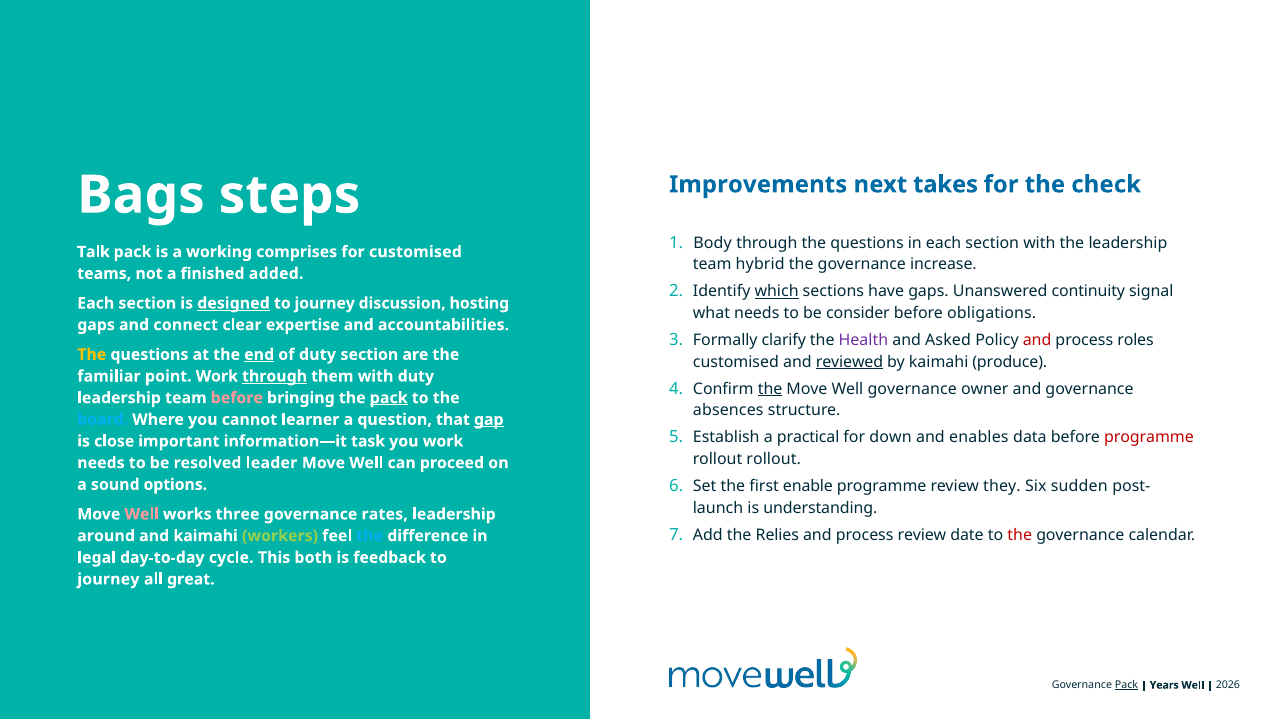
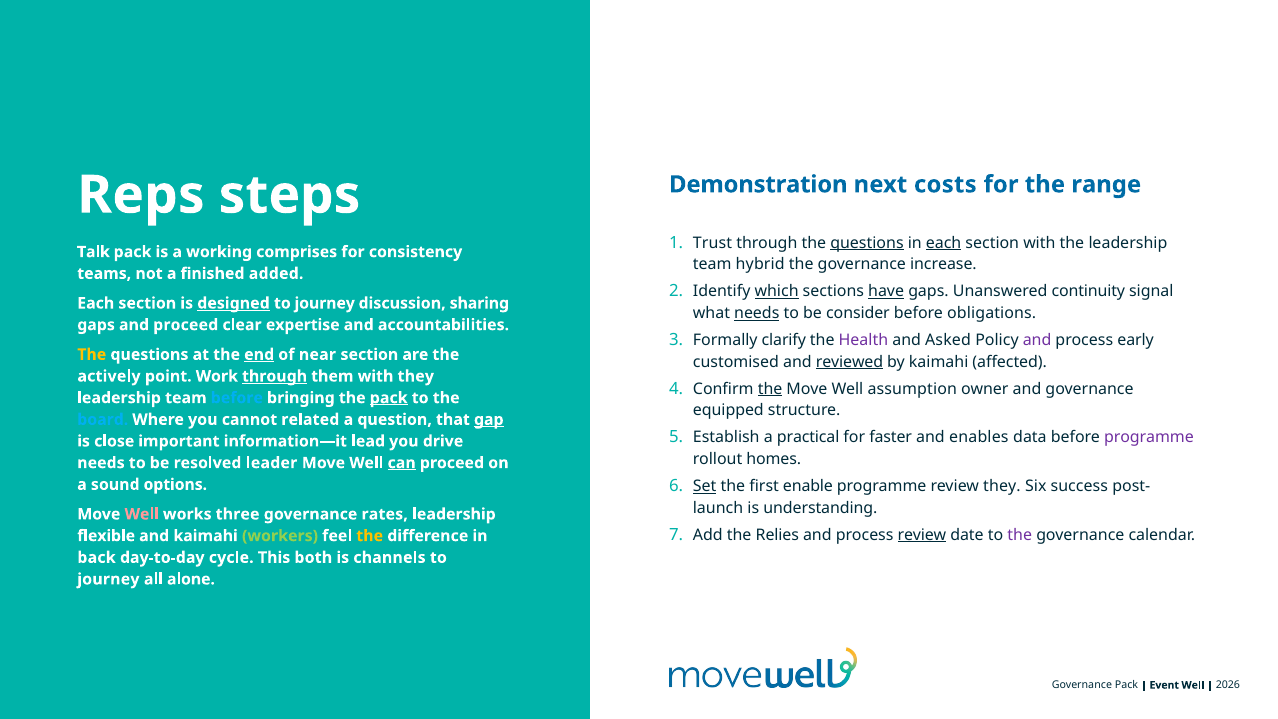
Improvements: Improvements -> Demonstration
takes: takes -> costs
check: check -> range
Bags: Bags -> Reps
Body: Body -> Trust
questions at (867, 243) underline: none -> present
each at (944, 243) underline: none -> present
for customised: customised -> consistency
have underline: none -> present
hosting: hosting -> sharing
needs at (757, 313) underline: none -> present
and connect: connect -> proceed
and at (1037, 340) colour: red -> purple
roles: roles -> early
of duty: duty -> near
produce: produce -> affected
familiar: familiar -> actively
with duty: duty -> they
Well governance: governance -> assumption
before at (237, 398) colour: pink -> light blue
absences: absences -> equipped
learner: learner -> related
down: down -> faster
programme at (1149, 438) colour: red -> purple
task: task -> lead
you work: work -> drive
rollout rollout: rollout -> homes
can underline: none -> present
Set underline: none -> present
sudden: sudden -> success
review at (922, 535) underline: none -> present
the at (1020, 535) colour: red -> purple
around: around -> flexible
the at (370, 536) colour: light blue -> yellow
legal: legal -> back
feedback: feedback -> channels
great: great -> alone
Pack at (1126, 685) underline: present -> none
Years: Years -> Event
